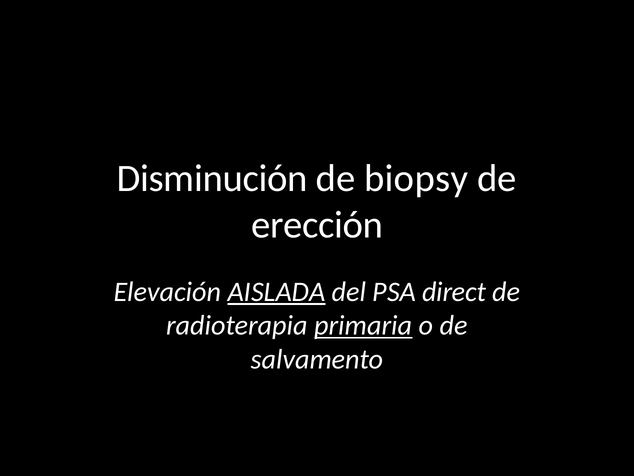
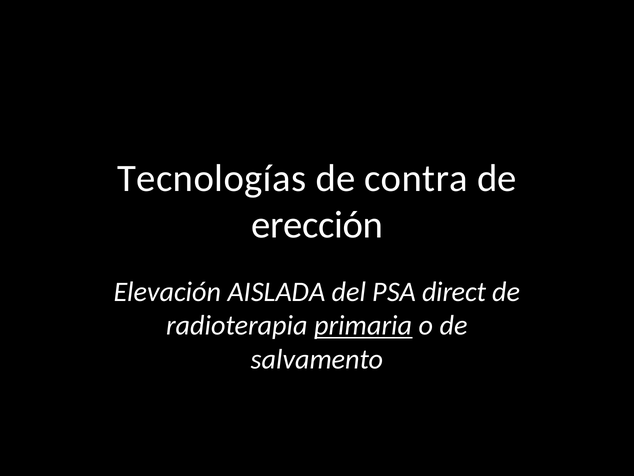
Disminución: Disminución -> Tecnologías
biopsy: biopsy -> contra
AISLADA underline: present -> none
